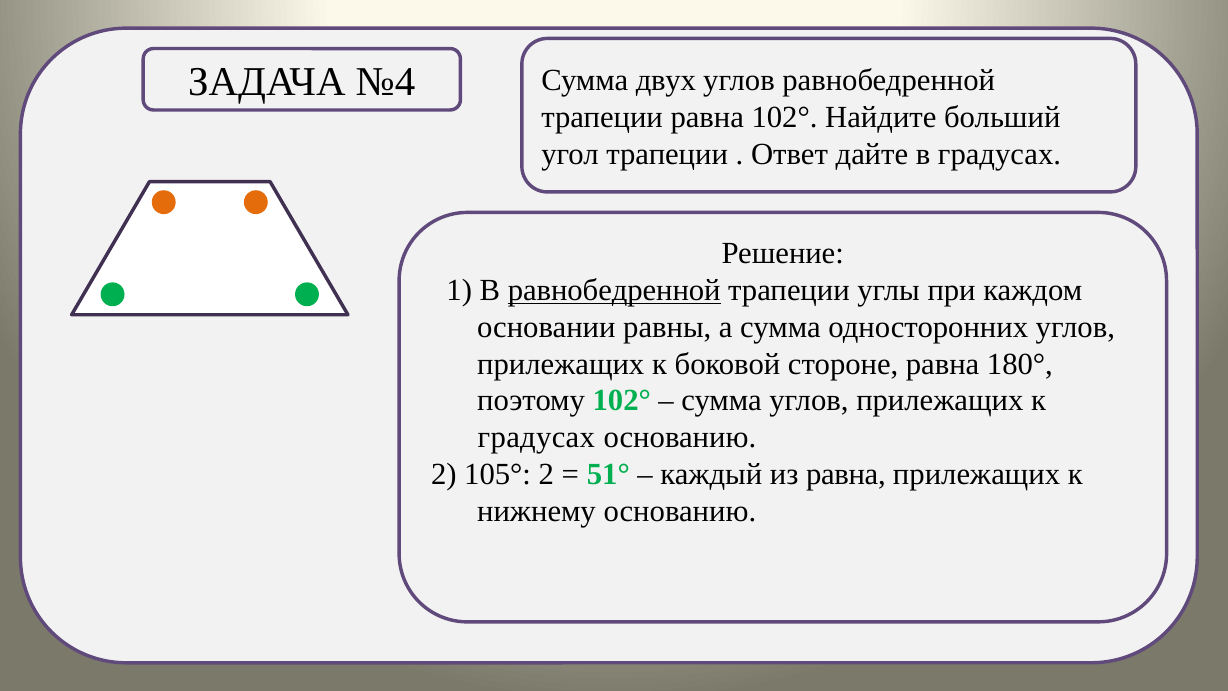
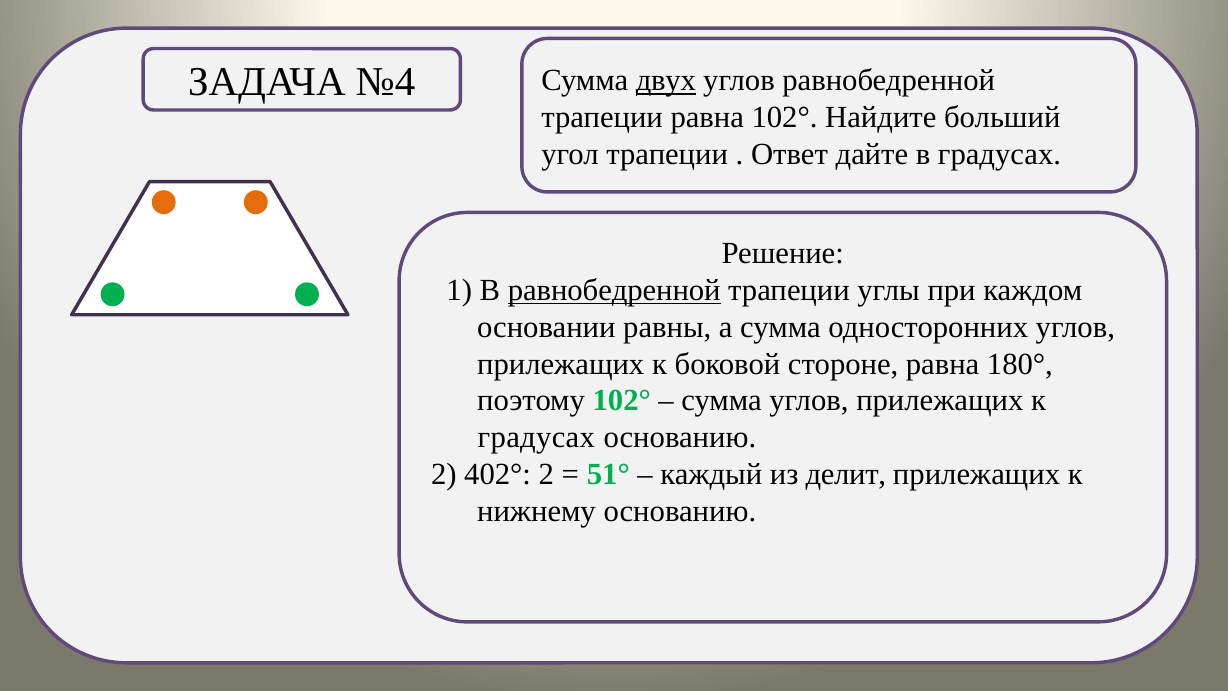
двух underline: none -> present
105°: 105° -> 402°
из равна: равна -> делит
